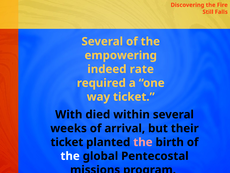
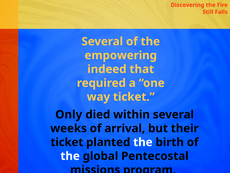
rate: rate -> that
With: With -> Only
the at (143, 142) colour: pink -> white
